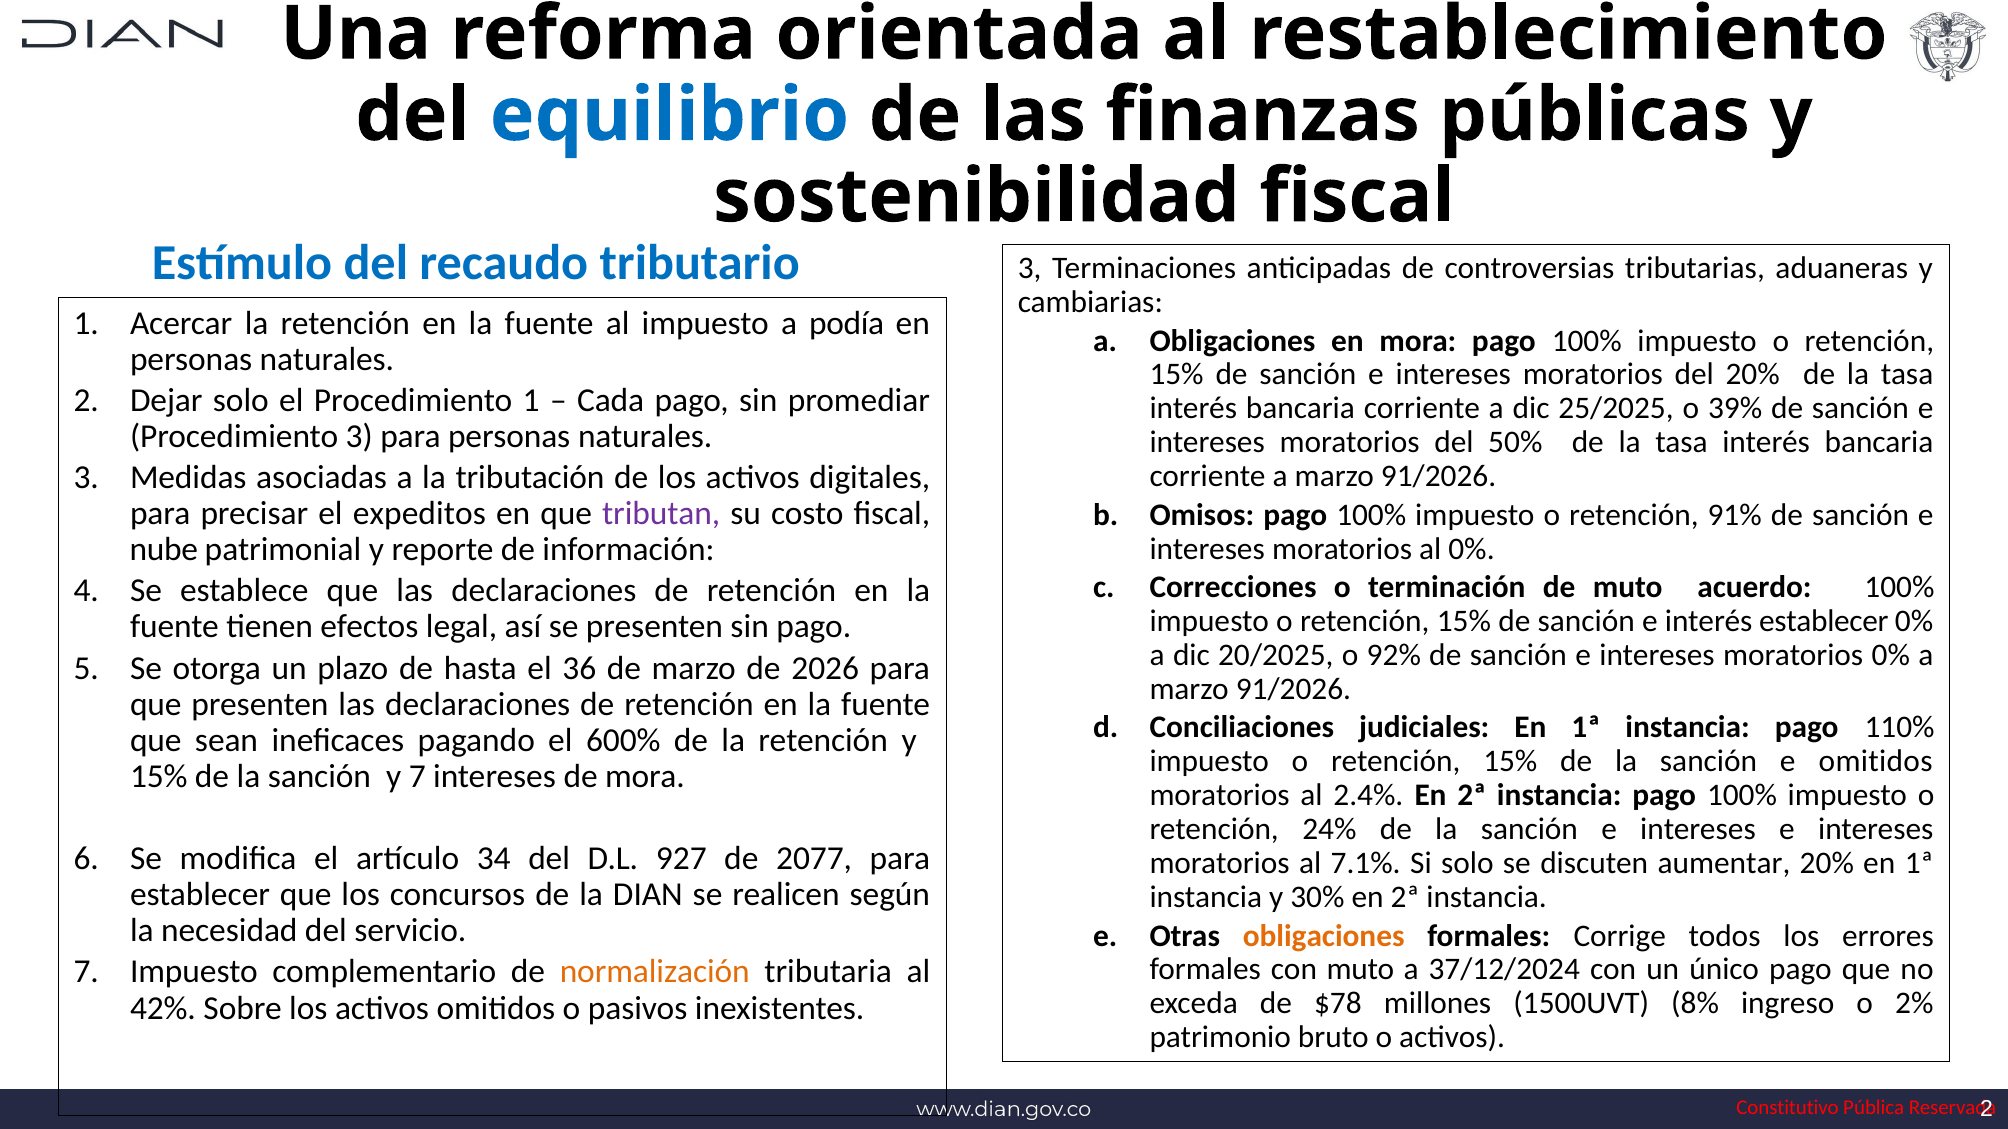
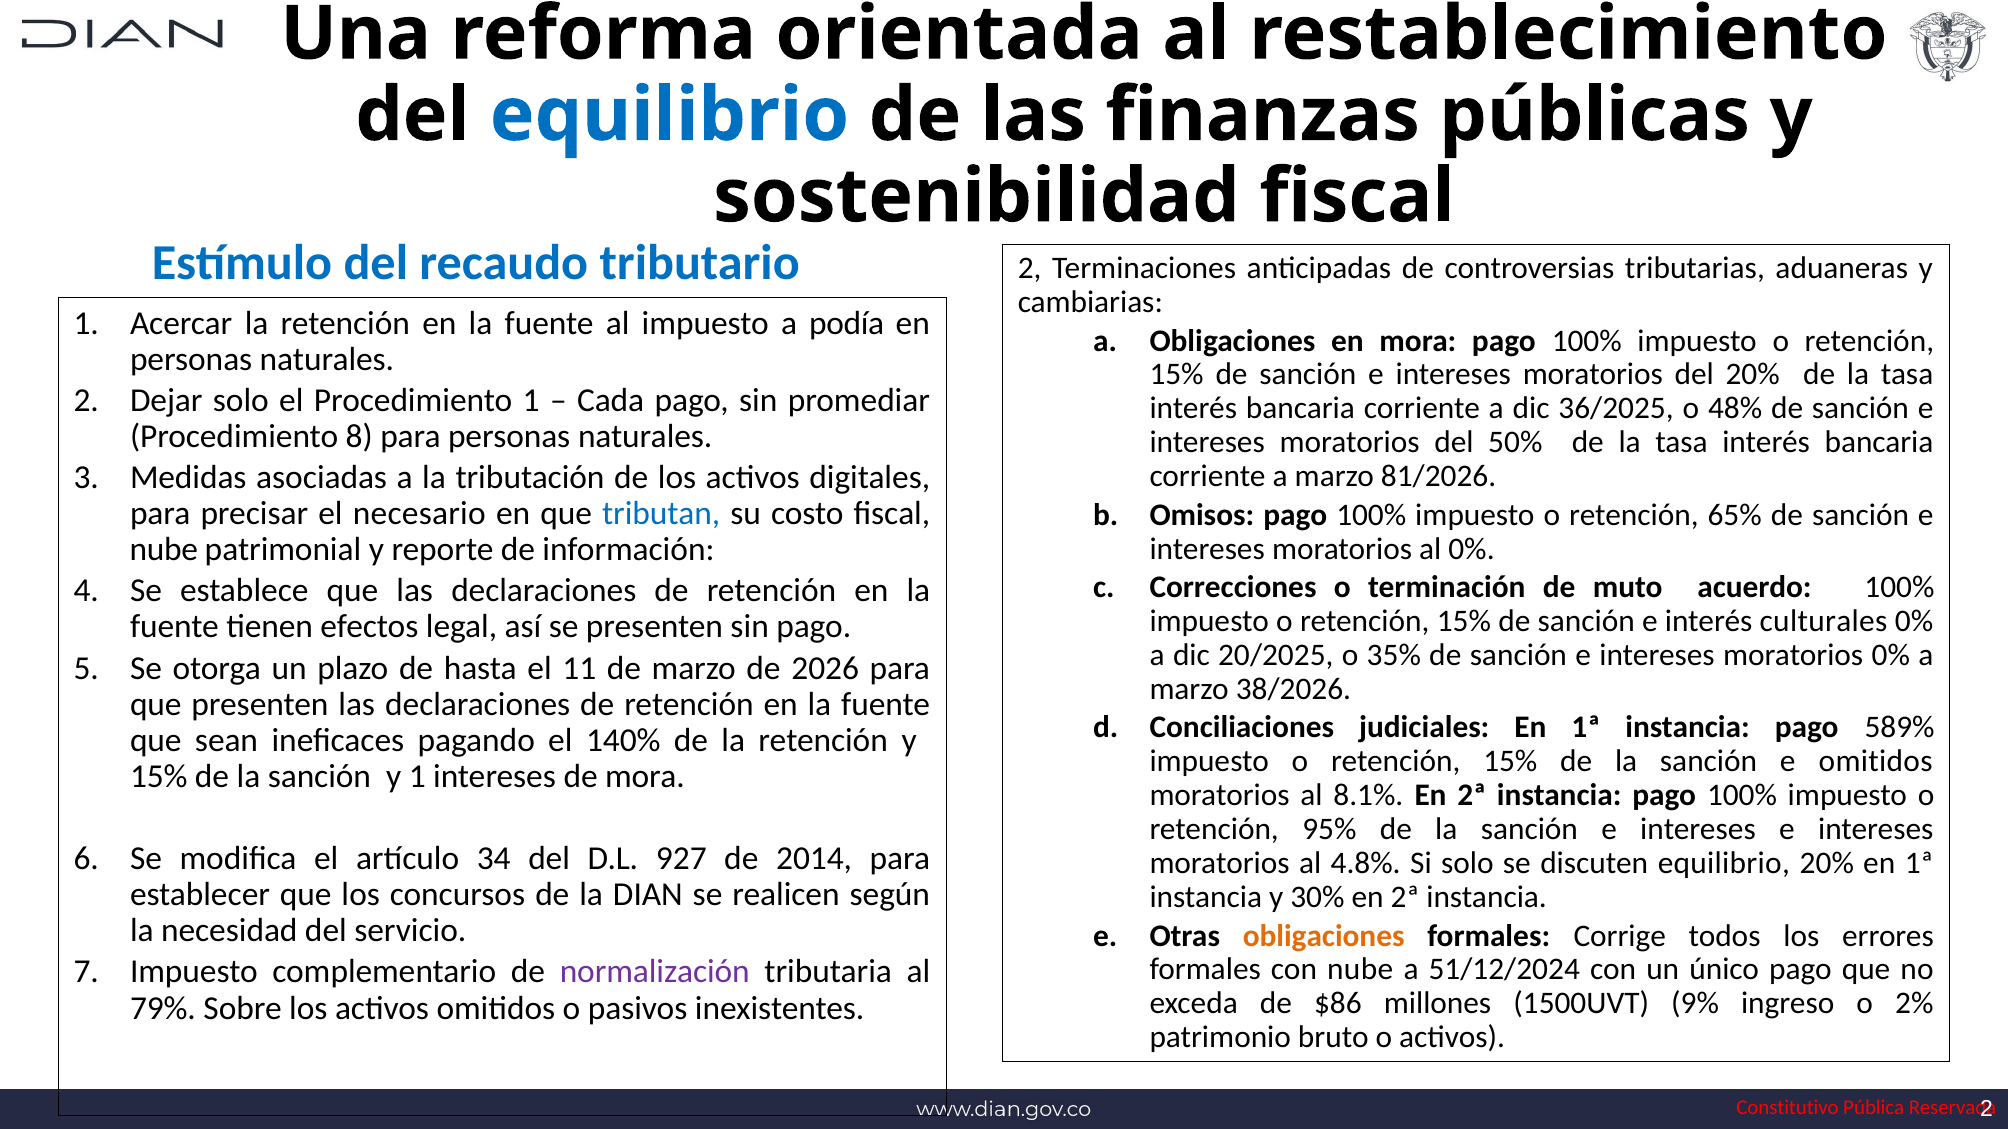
3 at (1030, 268): 3 -> 2
25/2025: 25/2025 -> 36/2025
39%: 39% -> 48%
Procedimiento 3: 3 -> 8
corriente a marzo 91/2026: 91/2026 -> 81/2026
expeditos: expeditos -> necesario
tributan colour: purple -> blue
91%: 91% -> 65%
interés establecer: establecer -> culturales
92%: 92% -> 35%
36: 36 -> 11
91/2026 at (1293, 689): 91/2026 -> 38/2026
110%: 110% -> 589%
600%: 600% -> 140%
y 7: 7 -> 1
2.4%: 2.4% -> 8.1%
24%: 24% -> 95%
2077: 2077 -> 2014
7.1%: 7.1% -> 4.8%
discuten aumentar: aumentar -> equilibrio
con muto: muto -> nube
37/12/2024: 37/12/2024 -> 51/12/2024
normalización colour: orange -> purple
$78: $78 -> $86
8%: 8% -> 9%
42%: 42% -> 79%
